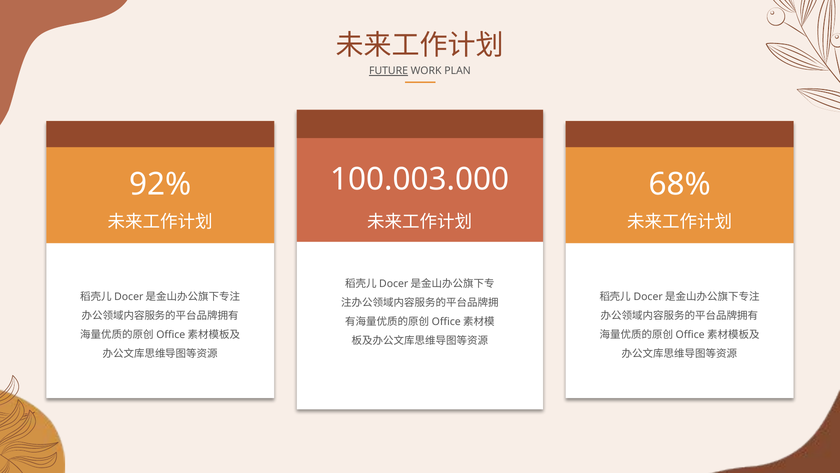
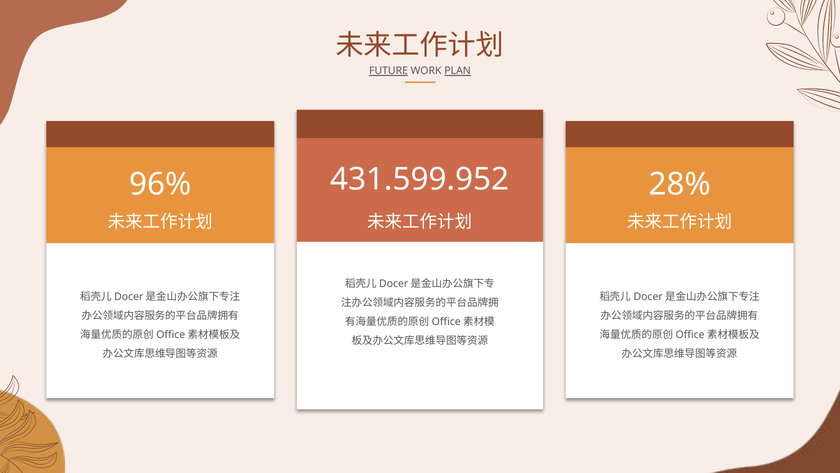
PLAN underline: none -> present
100.003.000: 100.003.000 -> 431.599.952
92%: 92% -> 96%
68%: 68% -> 28%
